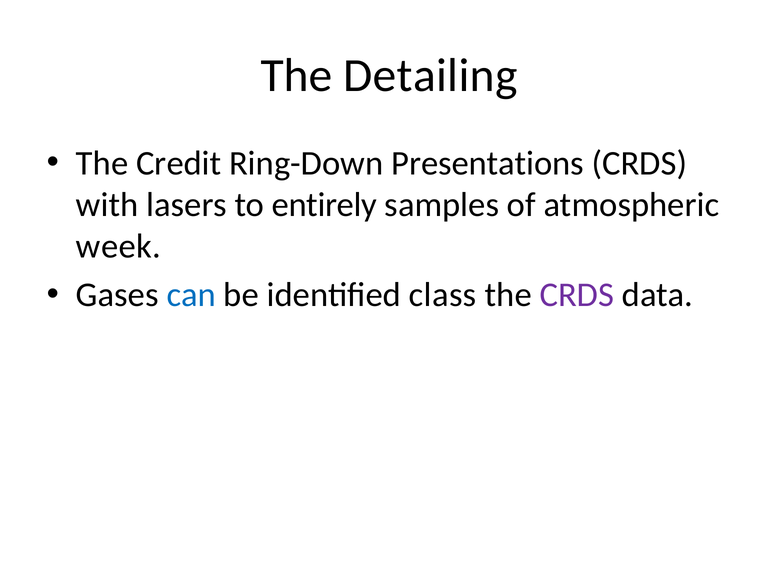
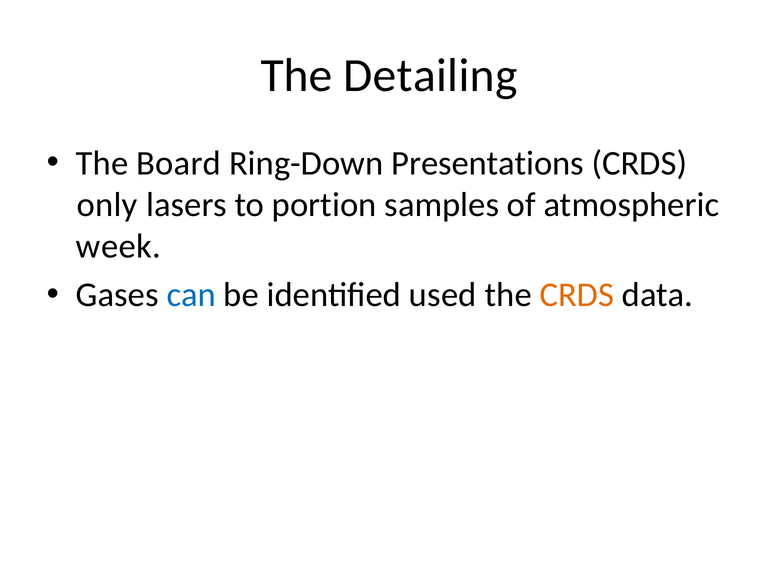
Credit: Credit -> Board
with: with -> only
entirely: entirely -> portion
class: class -> used
CRDS at (577, 295) colour: purple -> orange
